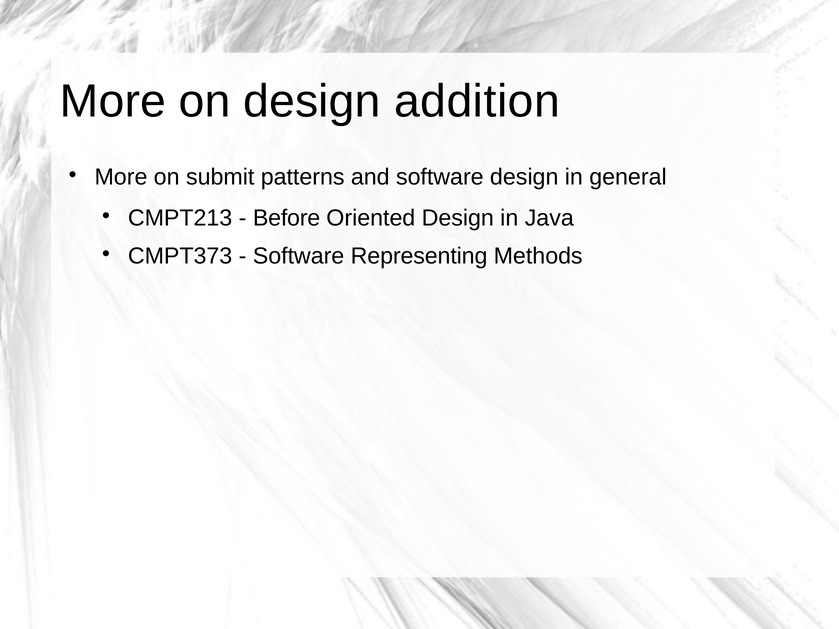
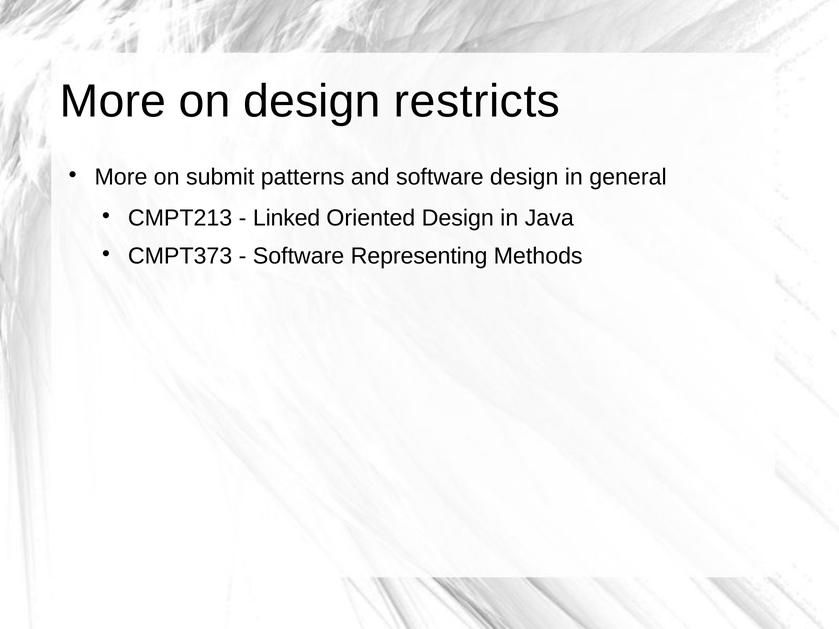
addition: addition -> restricts
Before: Before -> Linked
